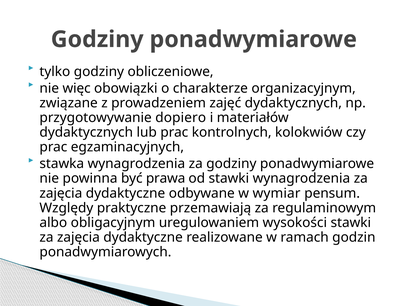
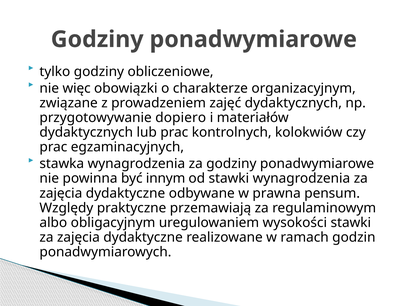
prawa: prawa -> innym
wymiar: wymiar -> prawna
